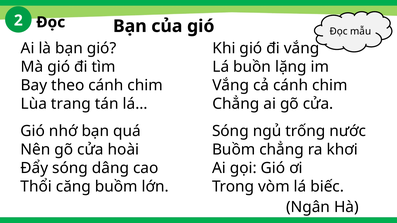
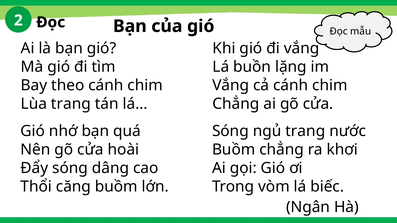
ngủ trống: trống -> trang
